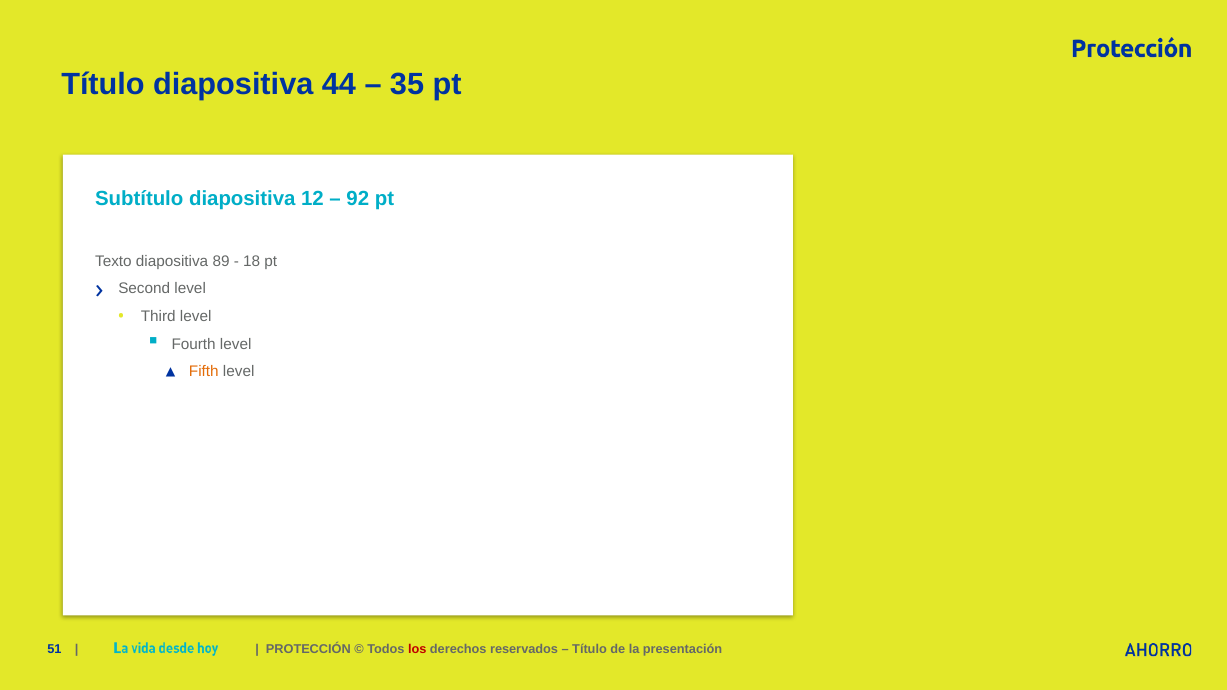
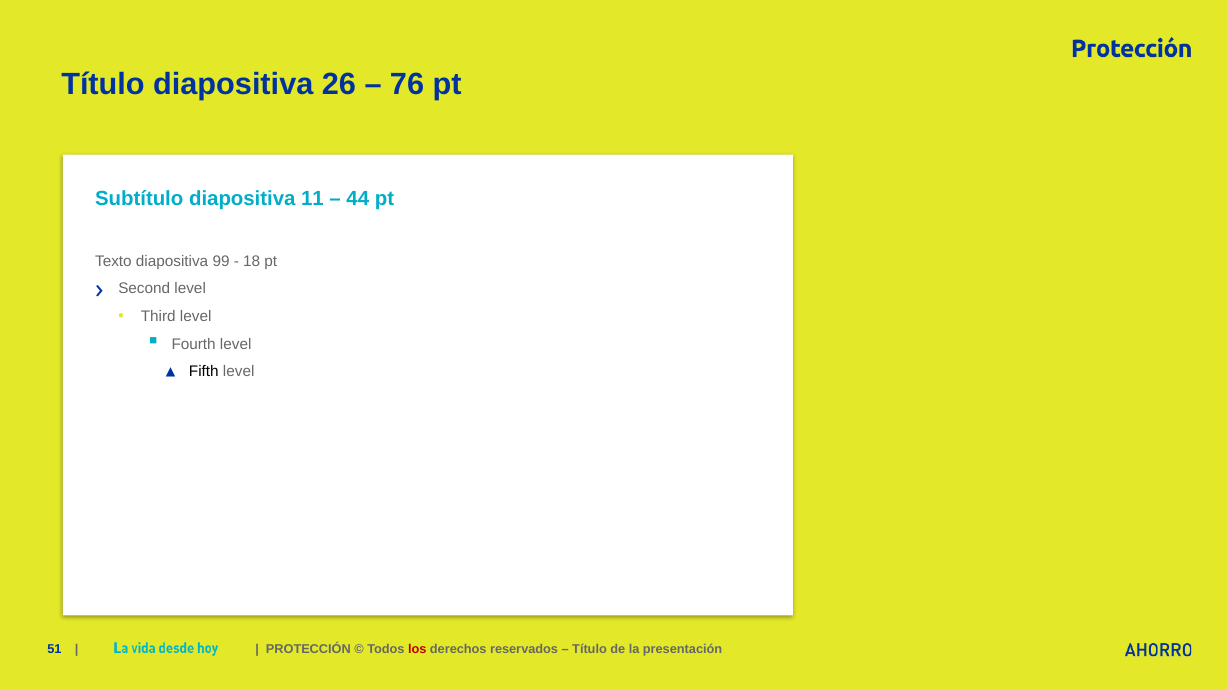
44: 44 -> 26
35: 35 -> 76
12: 12 -> 11
92: 92 -> 44
89: 89 -> 99
Fifth colour: orange -> black
